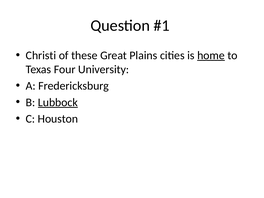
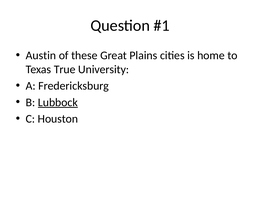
Christi: Christi -> Austin
home underline: present -> none
Four: Four -> True
